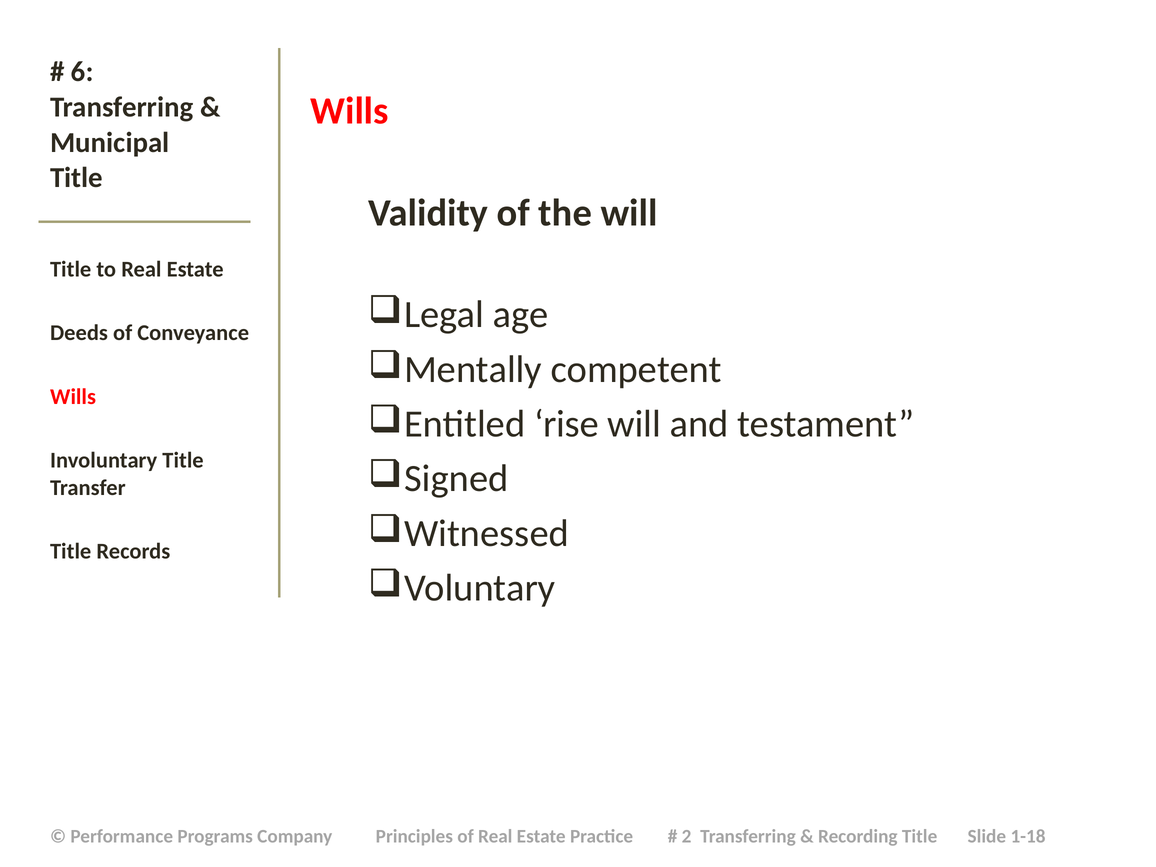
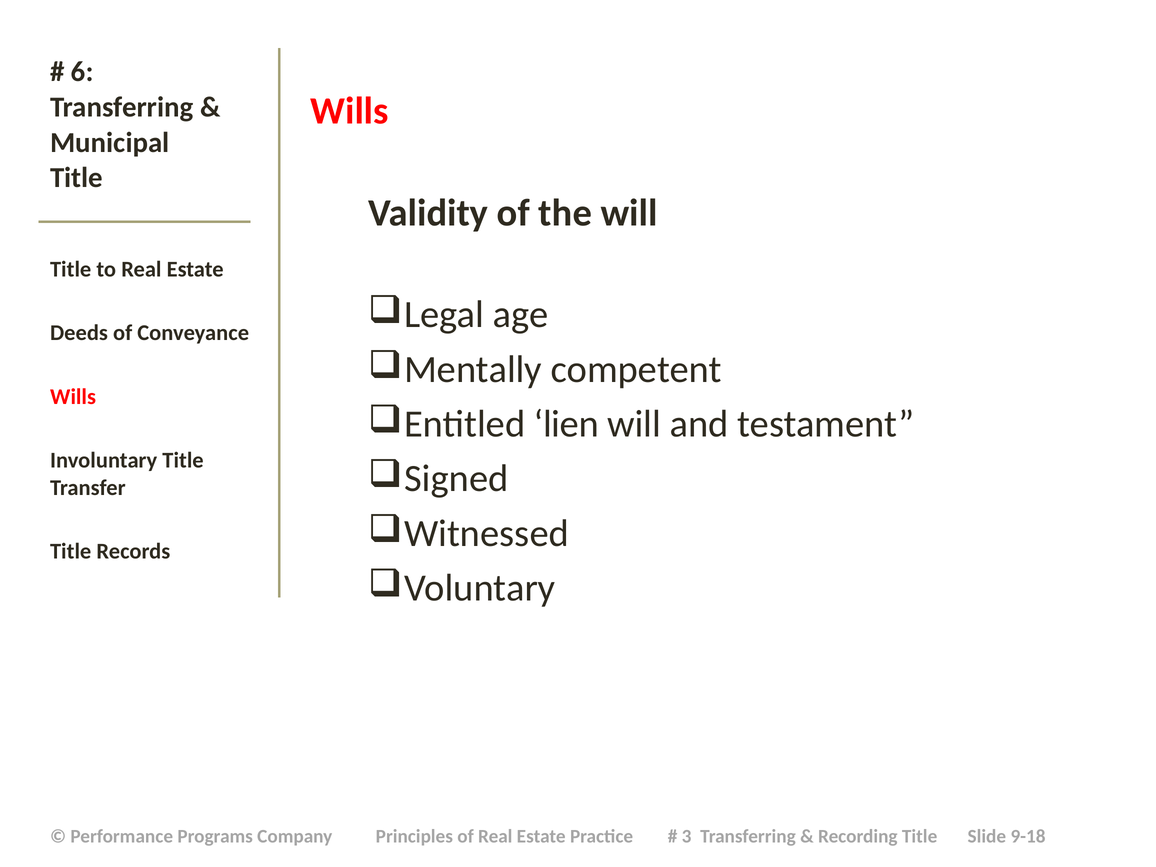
rise: rise -> lien
2: 2 -> 3
1-18: 1-18 -> 9-18
